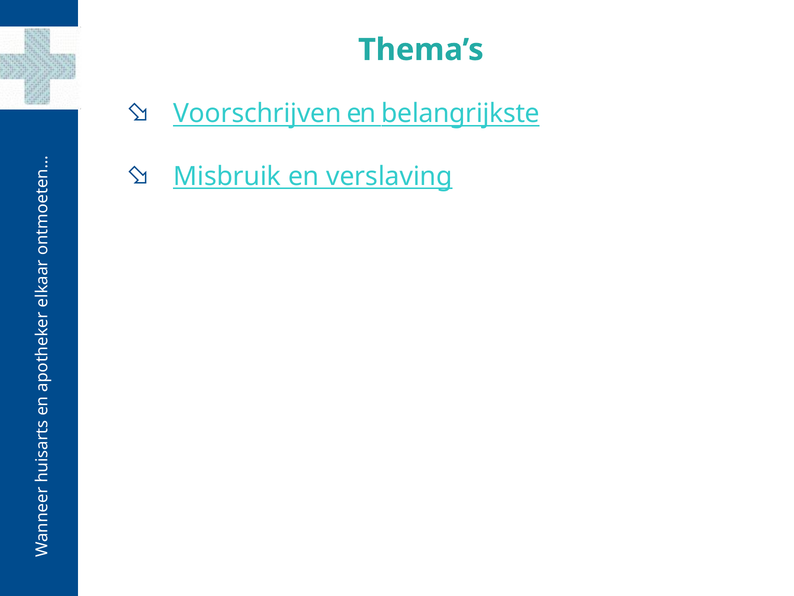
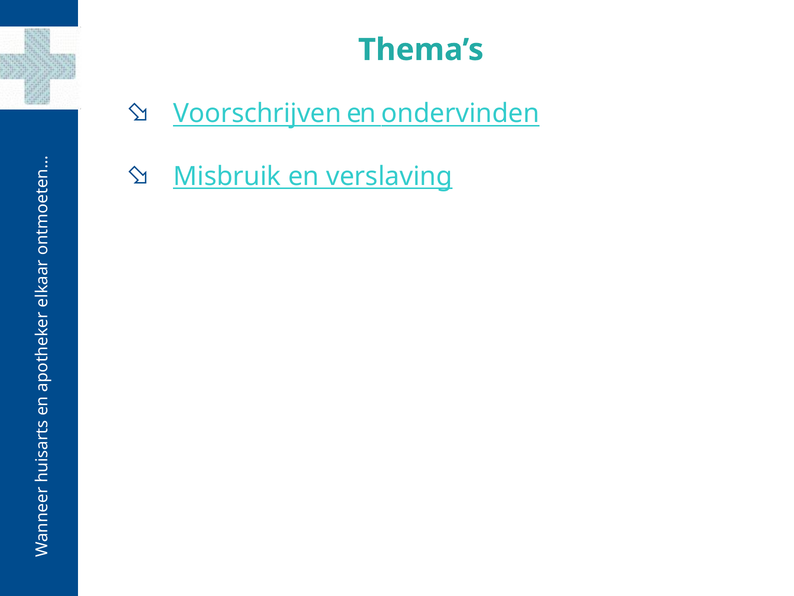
belangrijkste: belangrijkste -> ondervinden
